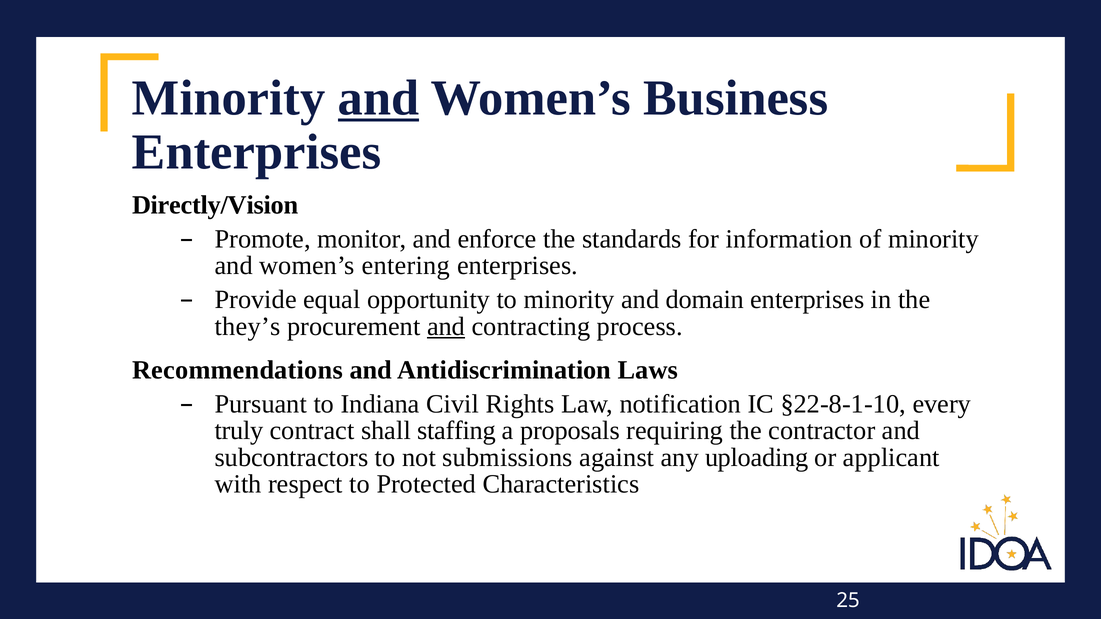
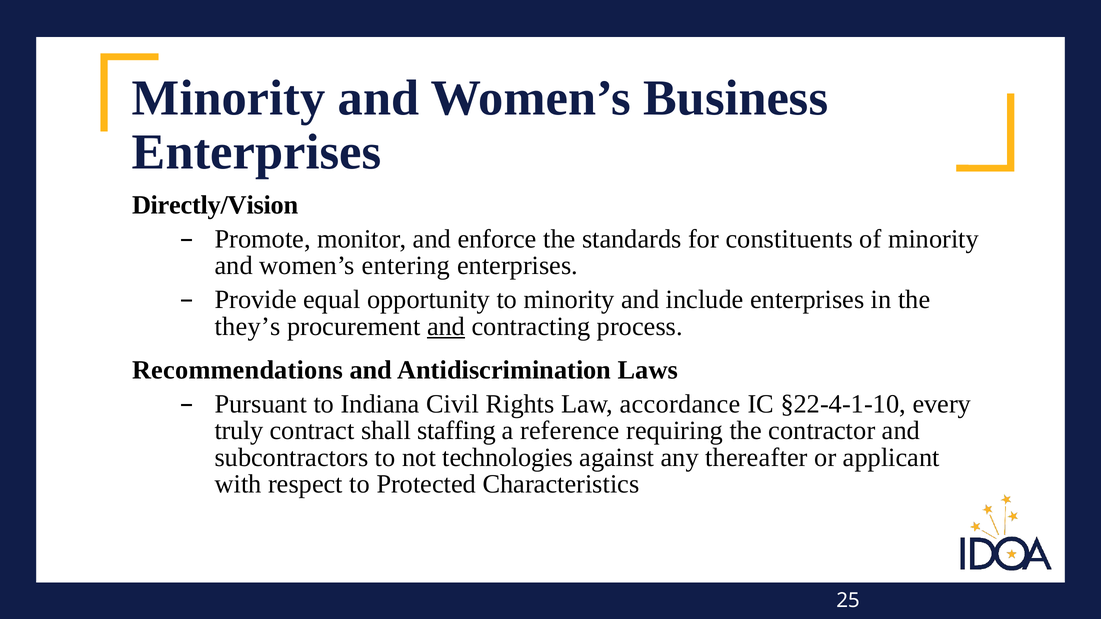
and at (378, 98) underline: present -> none
information: information -> constituents
domain: domain -> include
notification: notification -> accordance
§22-8-1-10: §22-8-1-10 -> §22-4-1-10
proposals: proposals -> reference
submissions: submissions -> technologies
uploading: uploading -> thereafter
